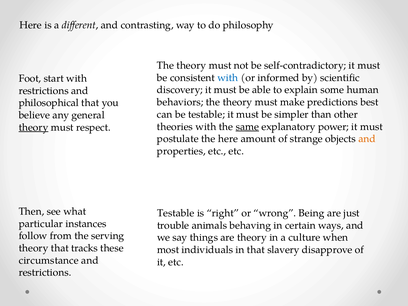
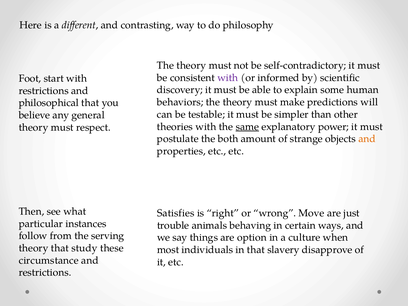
with at (228, 78) colour: blue -> purple
best: best -> will
theory at (34, 127) underline: present -> none
the here: here -> both
Testable at (176, 213): Testable -> Satisfies
Being: Being -> Move
are theory: theory -> option
tracks: tracks -> study
